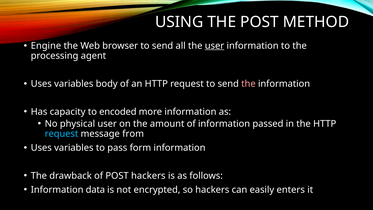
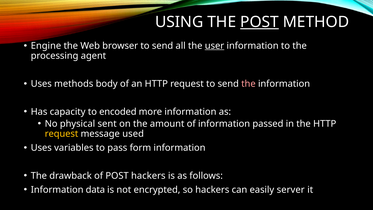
POST at (260, 22) underline: none -> present
variables at (74, 84): variables -> methods
physical user: user -> sent
request at (62, 134) colour: light blue -> yellow
from: from -> used
enters: enters -> server
